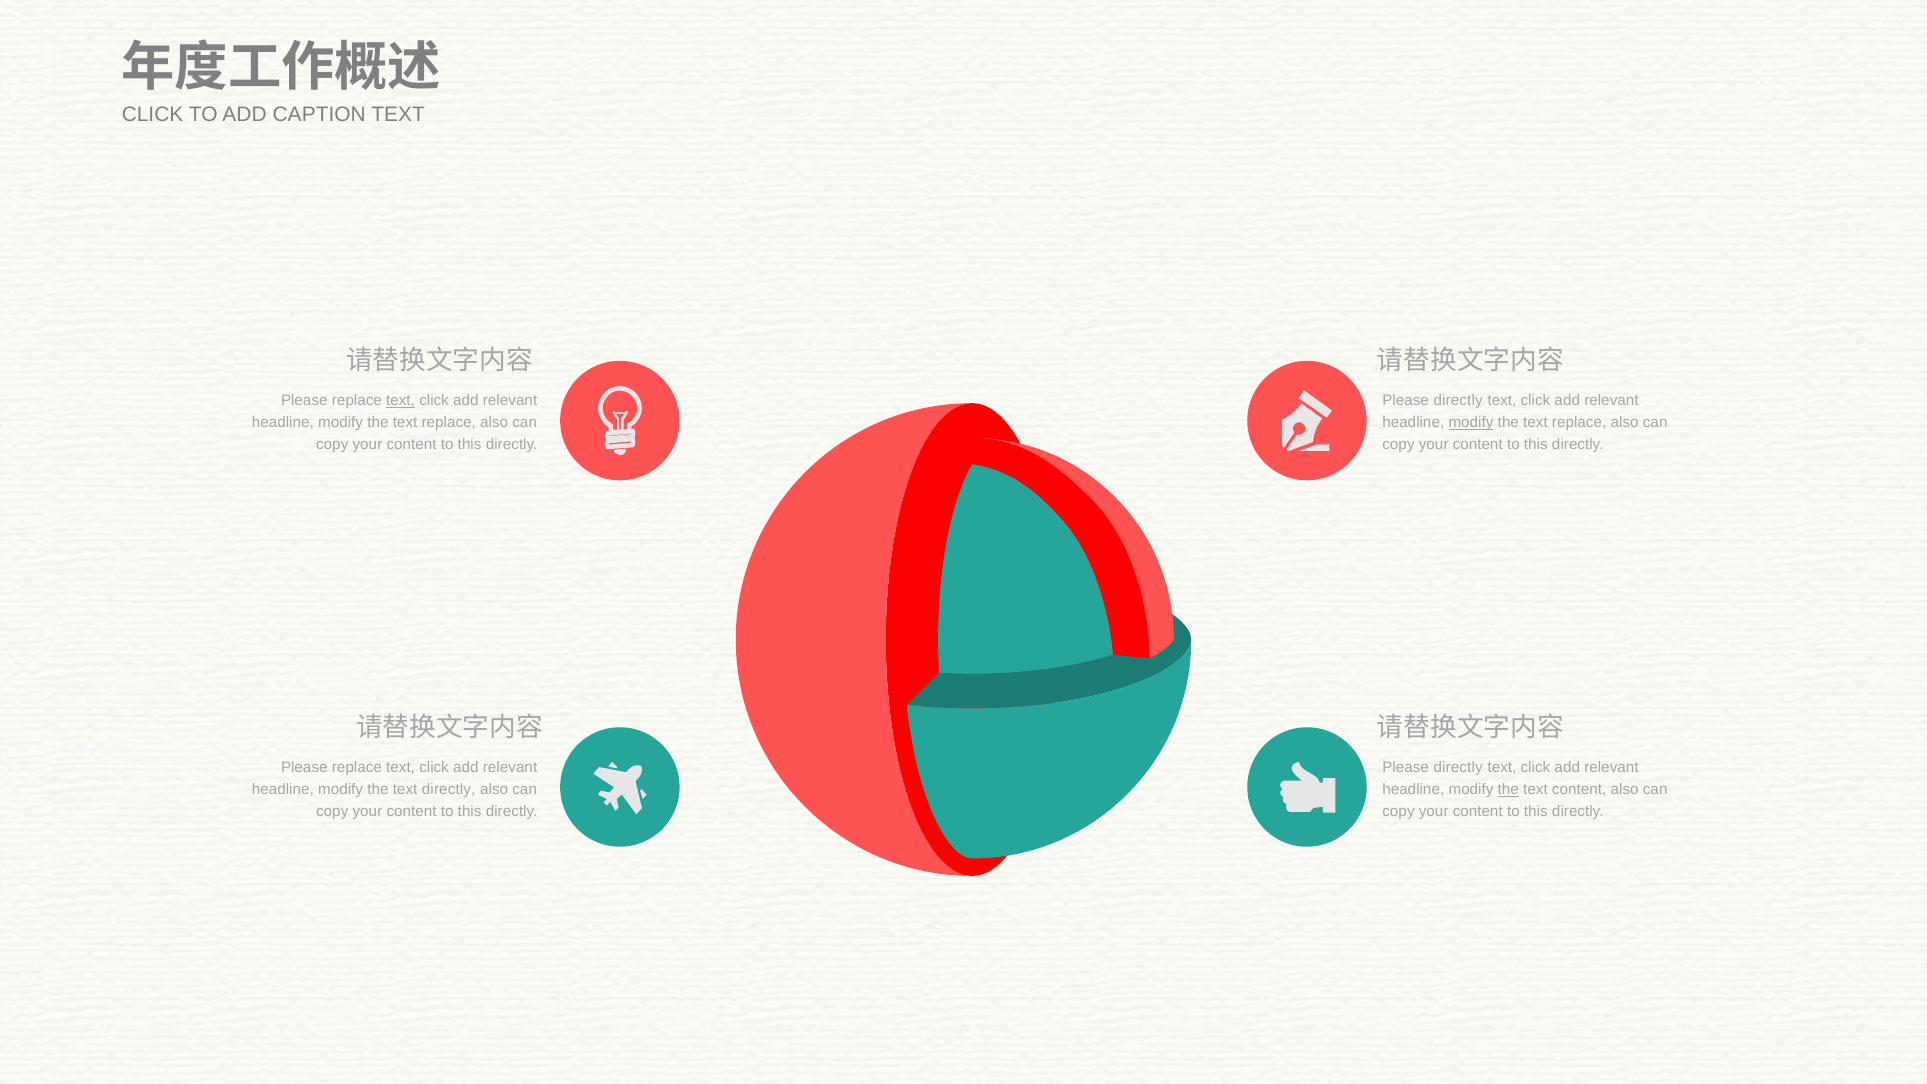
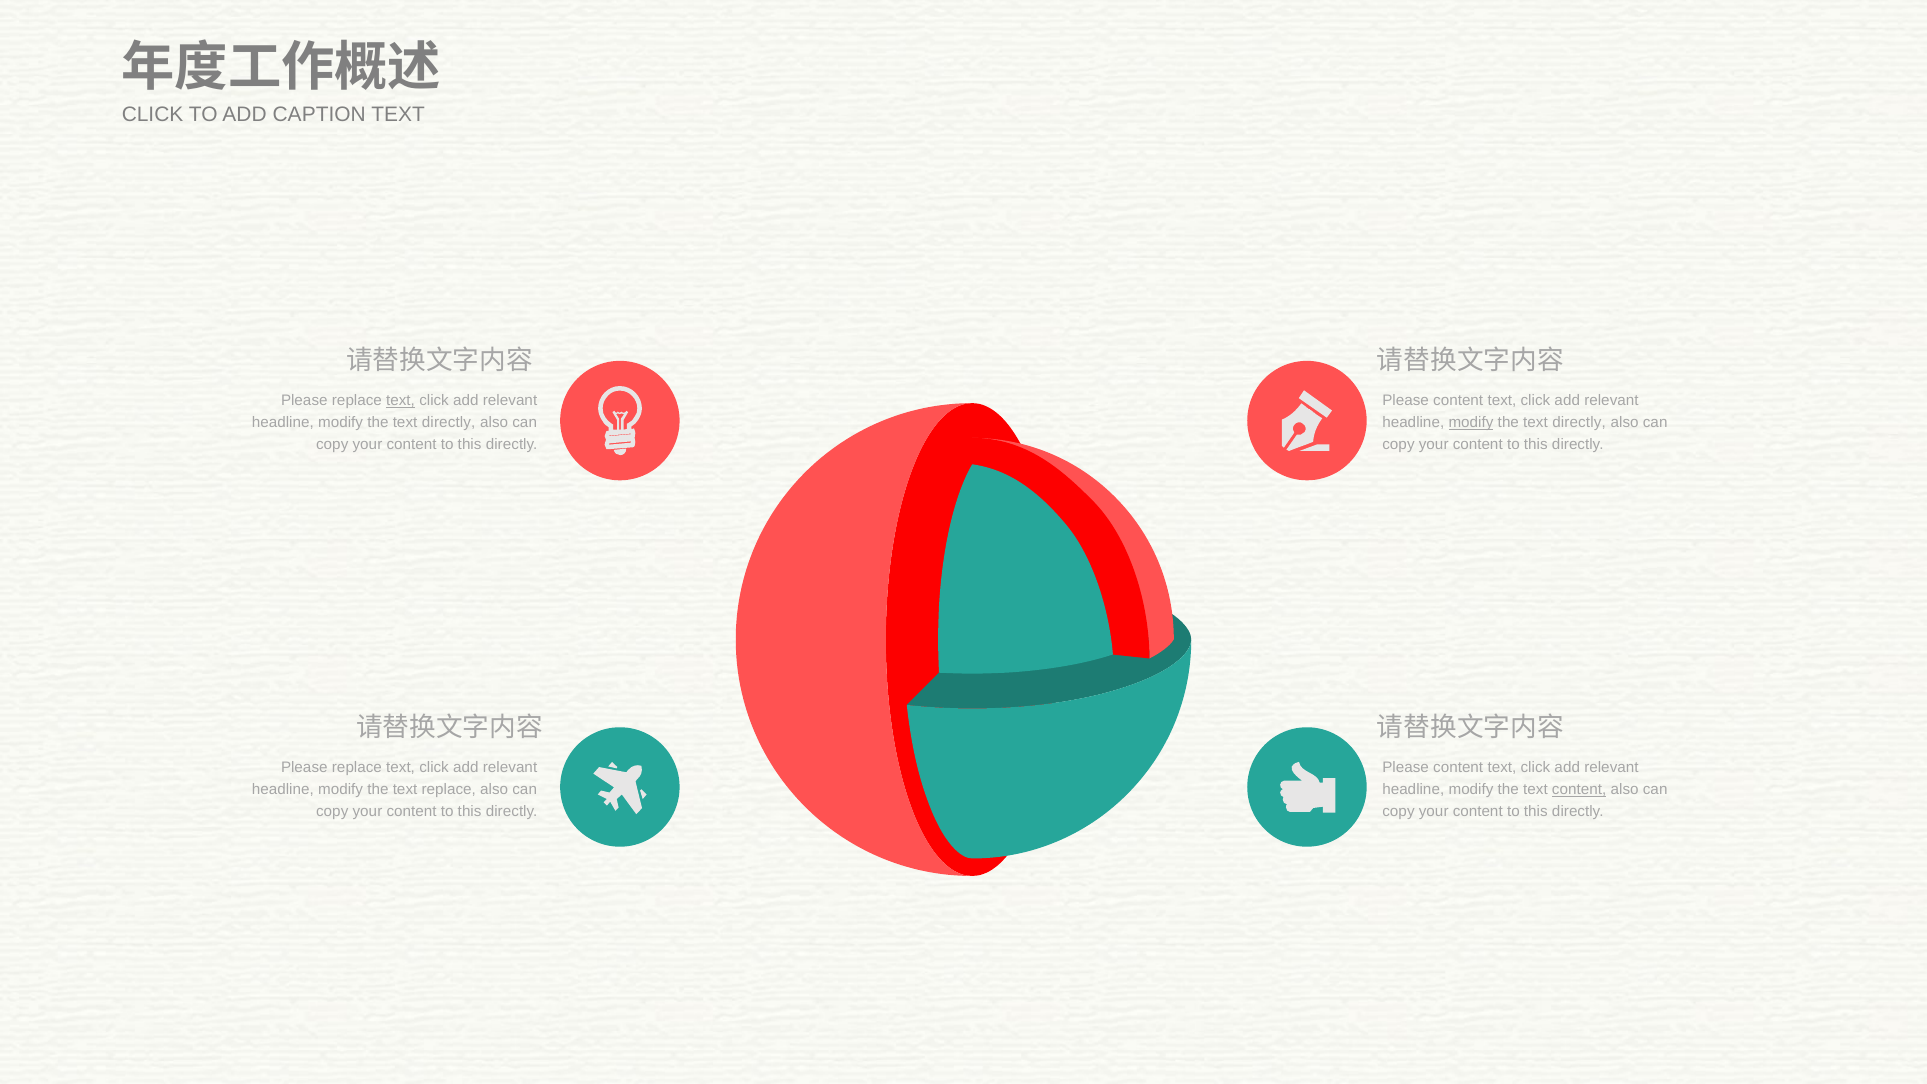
directly at (1458, 401): directly -> content
replace at (449, 422): replace -> directly
replace at (1579, 422): replace -> directly
directly at (1458, 768): directly -> content
text directly: directly -> replace
the at (1508, 789) underline: present -> none
content at (1579, 789) underline: none -> present
